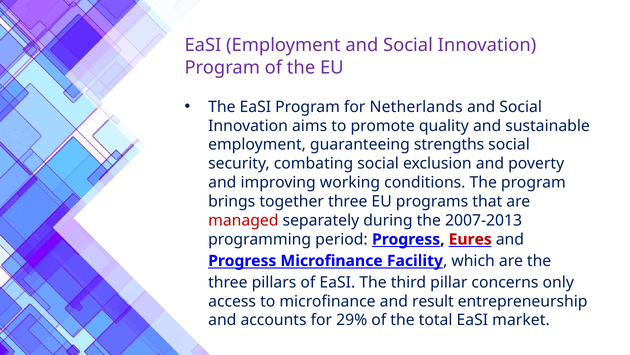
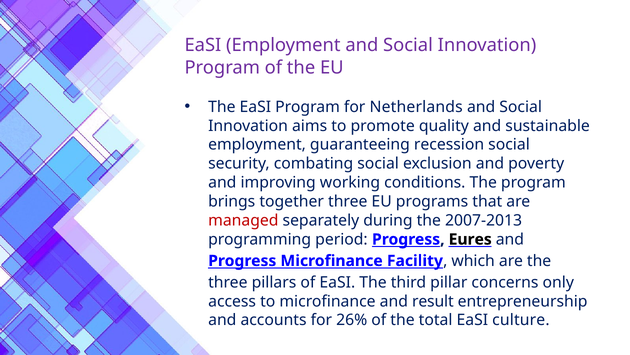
strengths: strengths -> recession
Eures colour: red -> black
29%: 29% -> 26%
market: market -> culture
